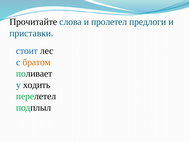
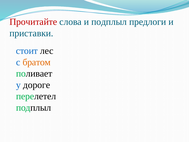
Прочитайте colour: black -> red
и пролетел: пролетел -> подплыл
ходить: ходить -> дороге
